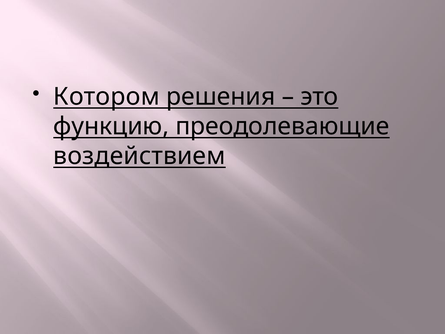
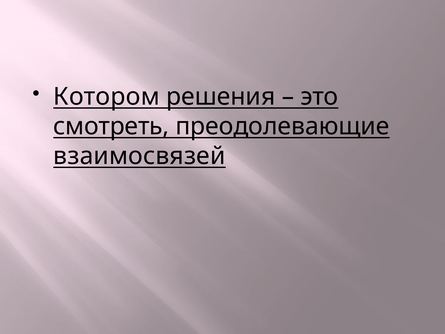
функцию: функцию -> смотреть
воздействием: воздействием -> взаимосвязей
